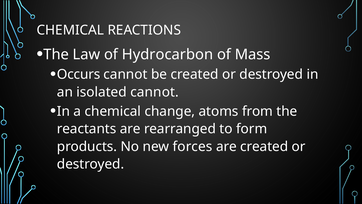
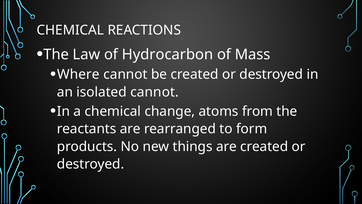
Occurs: Occurs -> Where
forces: forces -> things
